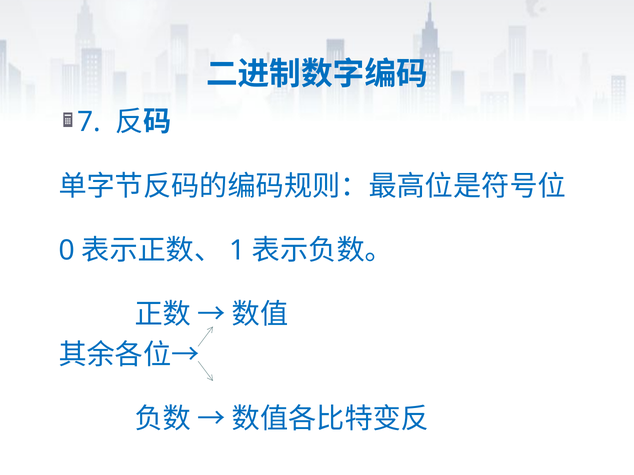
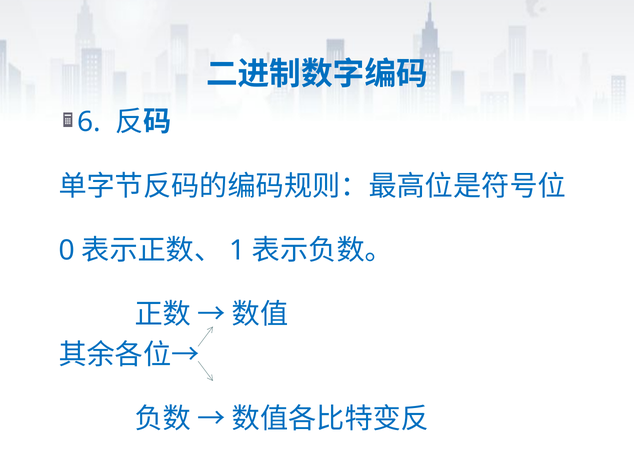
7: 7 -> 6
